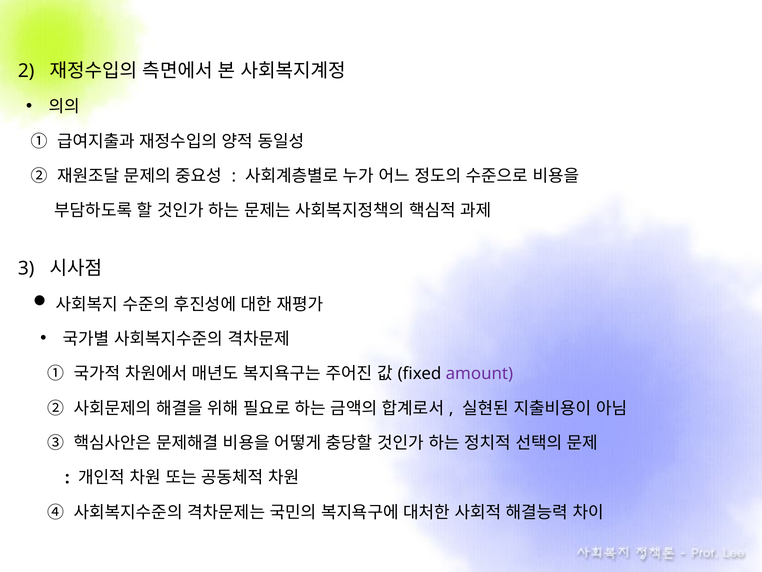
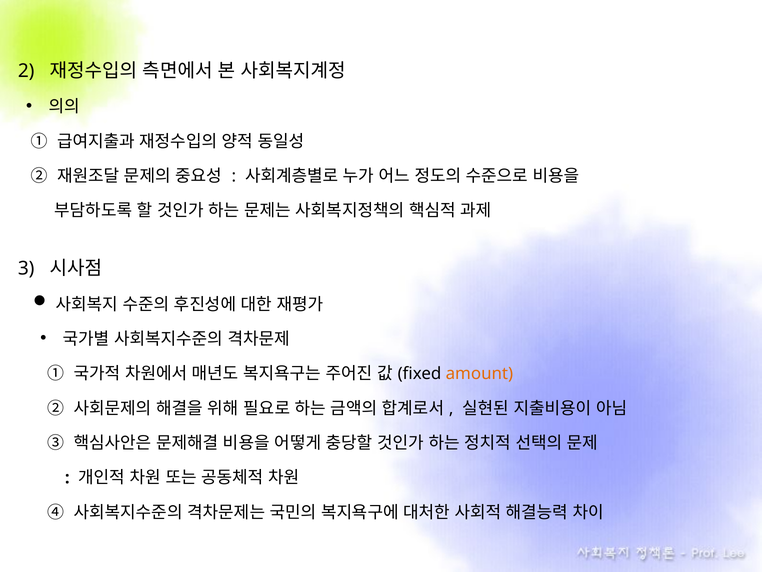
amount colour: purple -> orange
